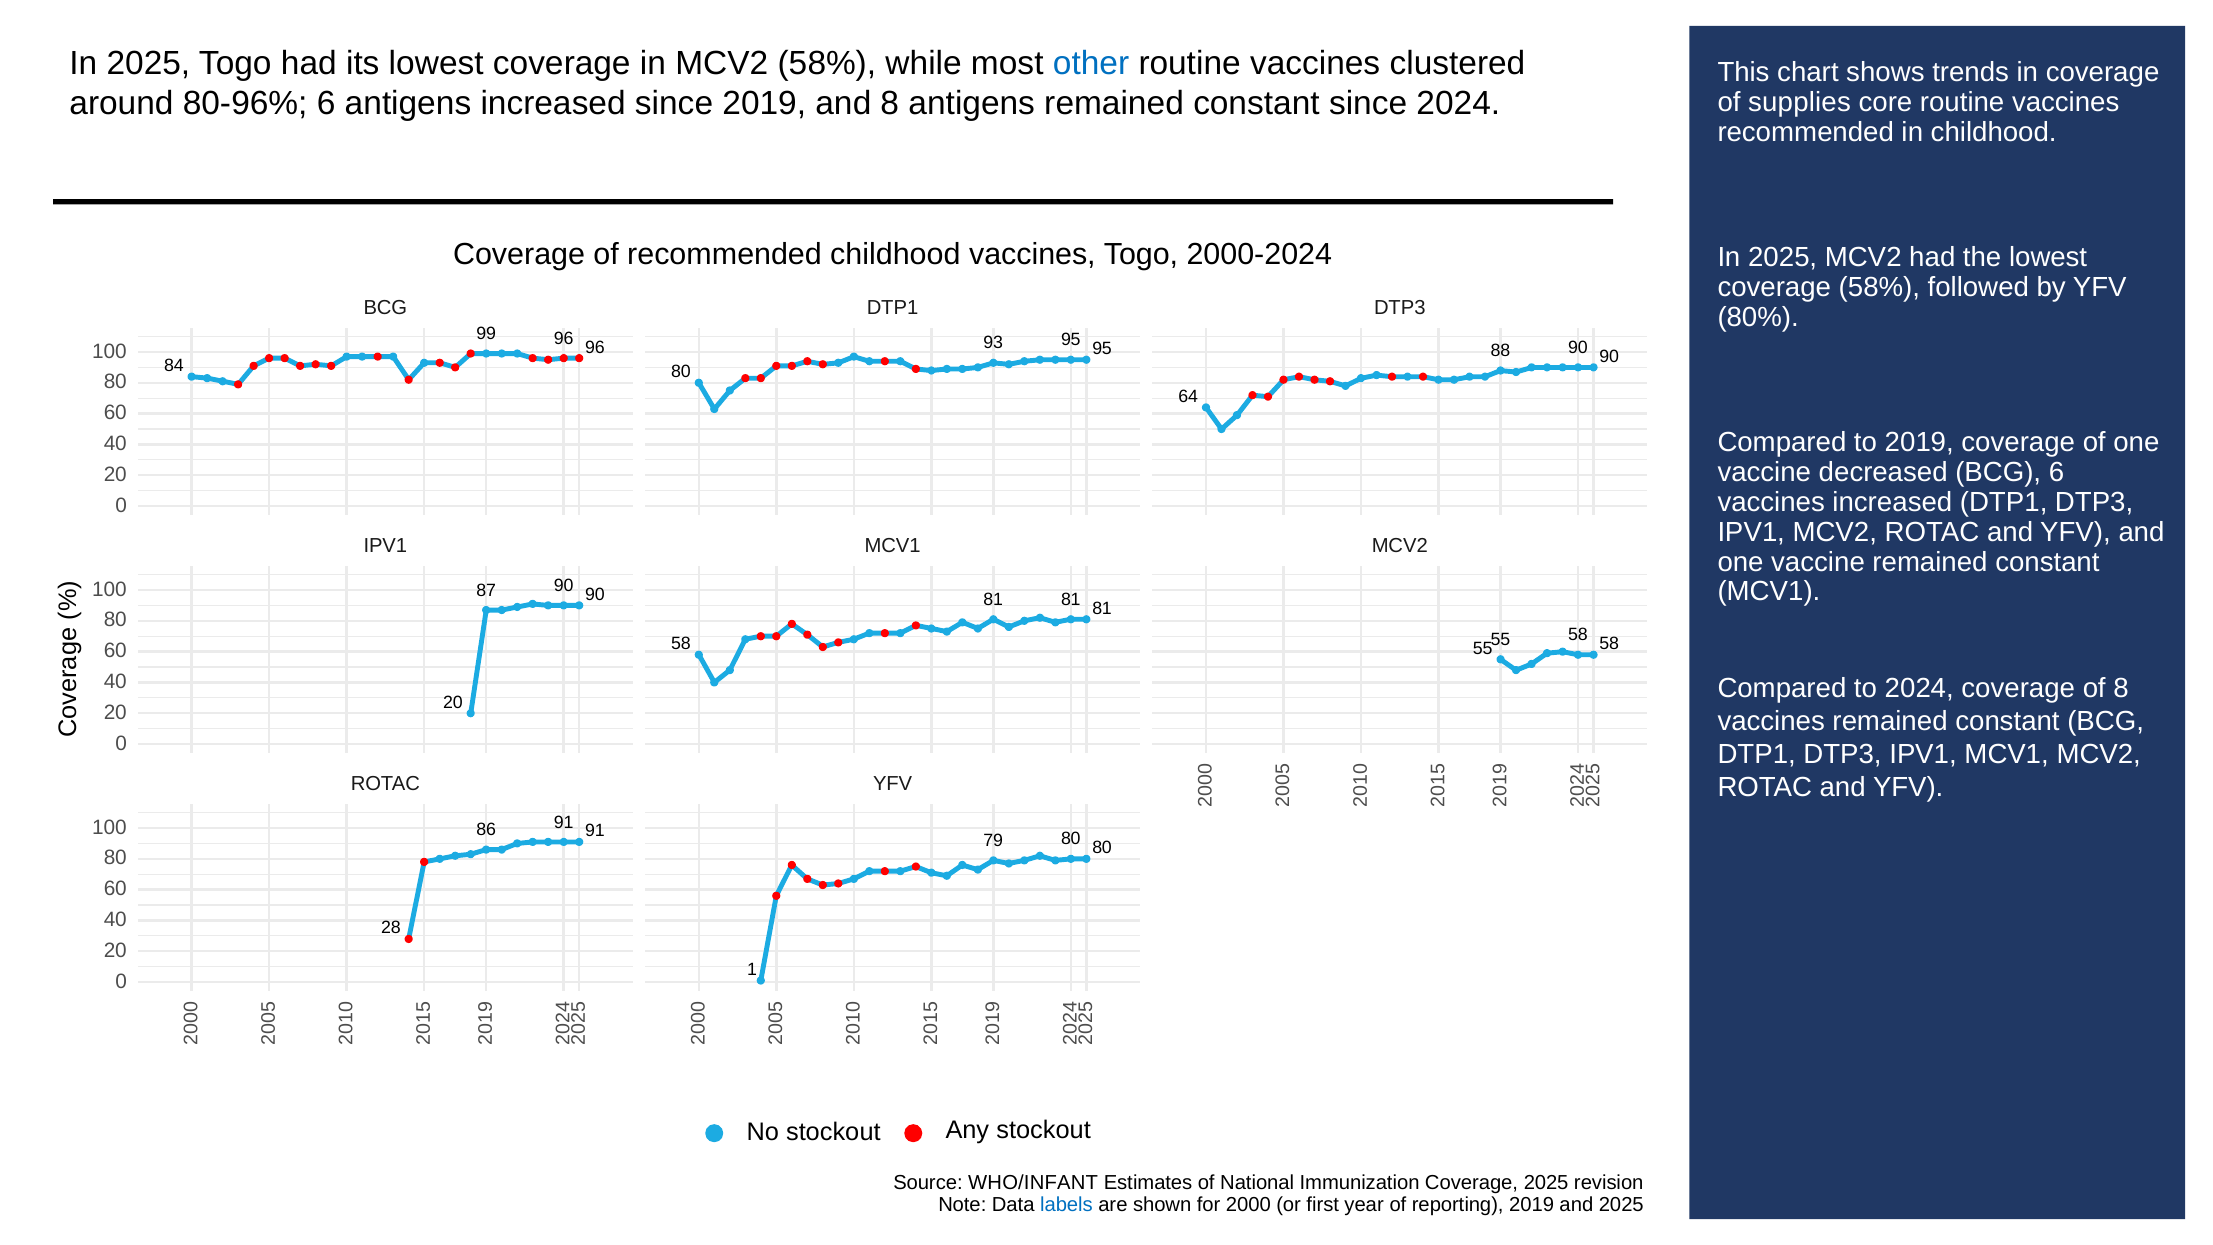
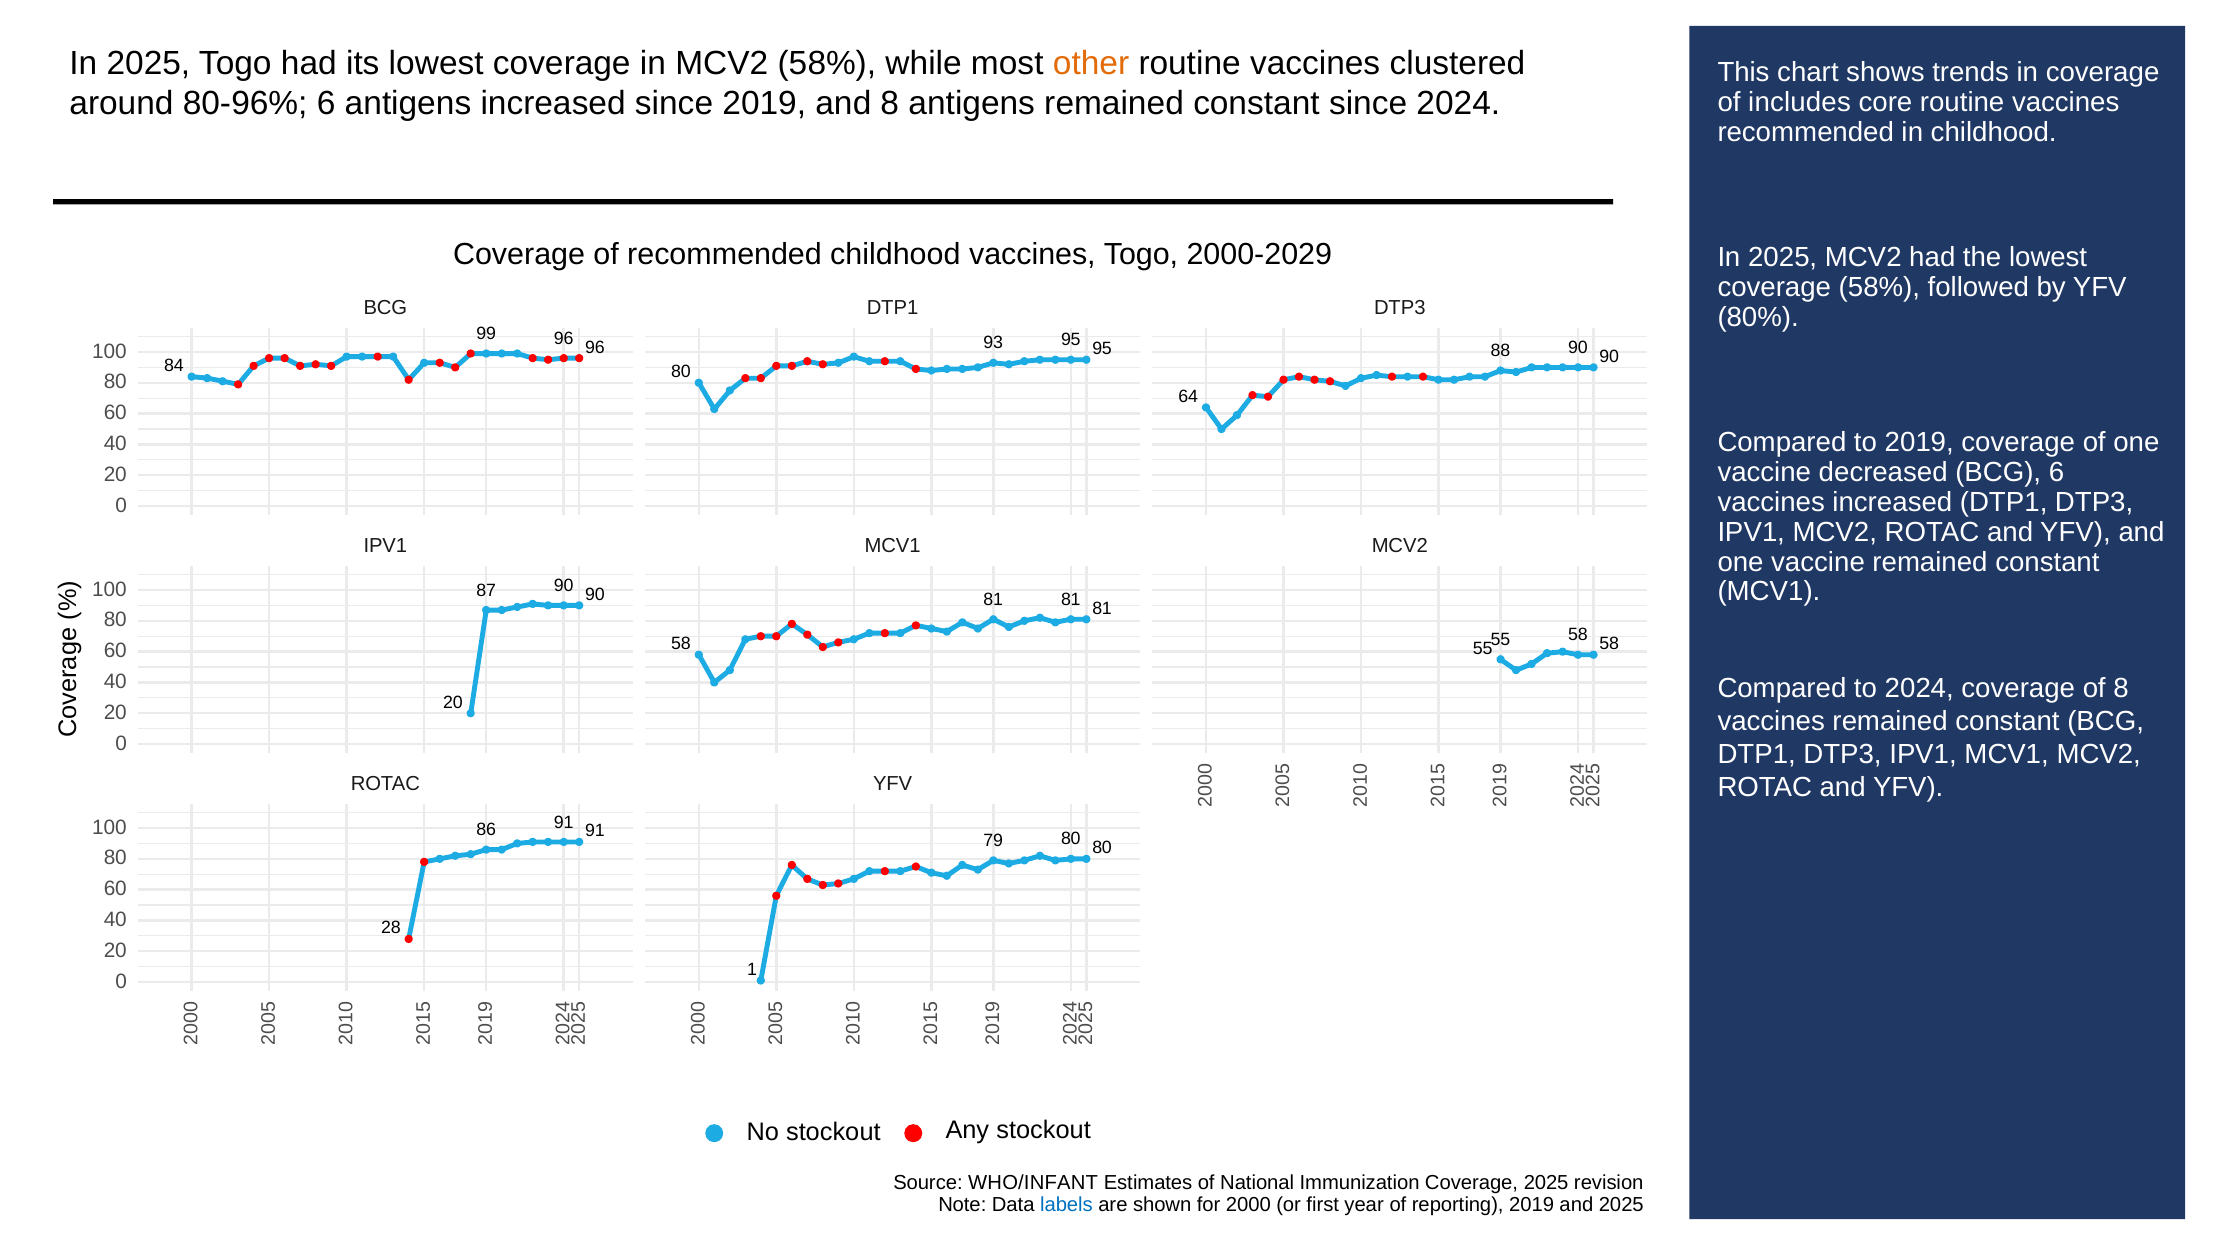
other colour: blue -> orange
supplies: supplies -> includes
2000-2024: 2000-2024 -> 2000-2029
